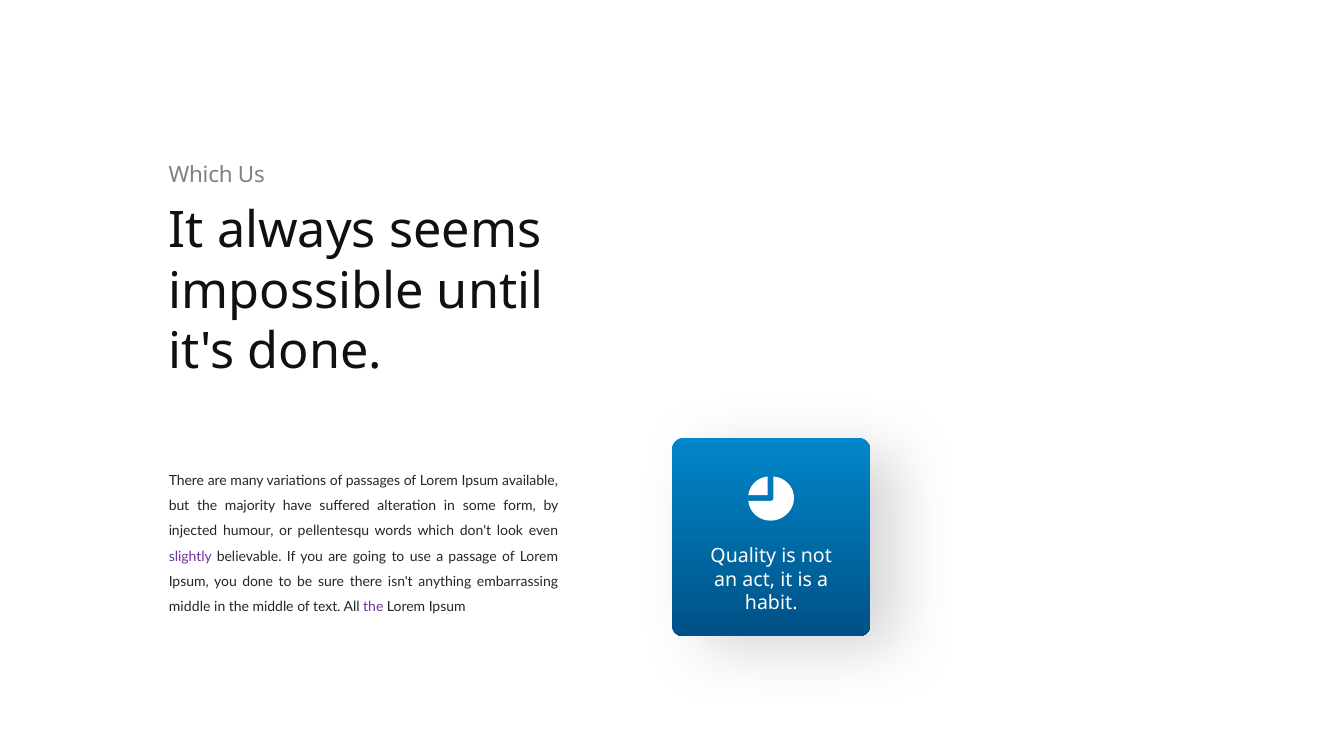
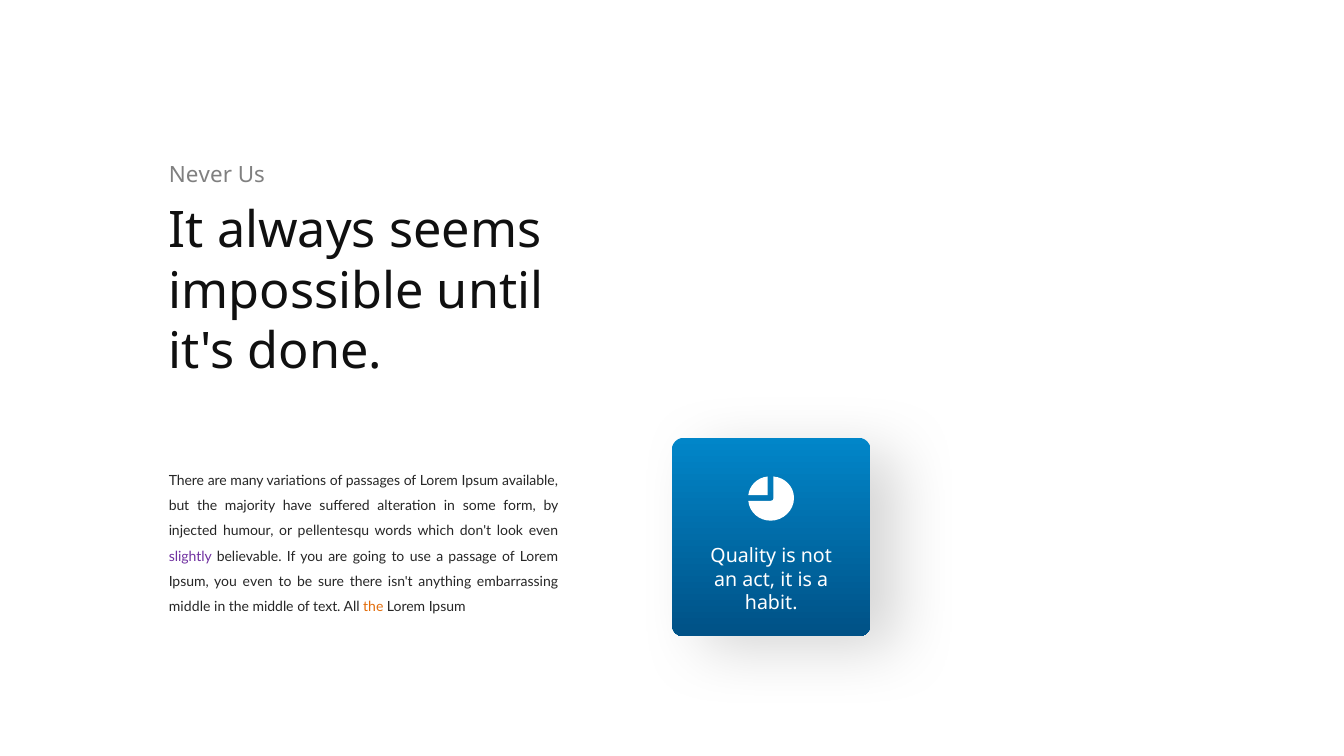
Which at (201, 175): Which -> Never
you done: done -> even
the at (373, 607) colour: purple -> orange
